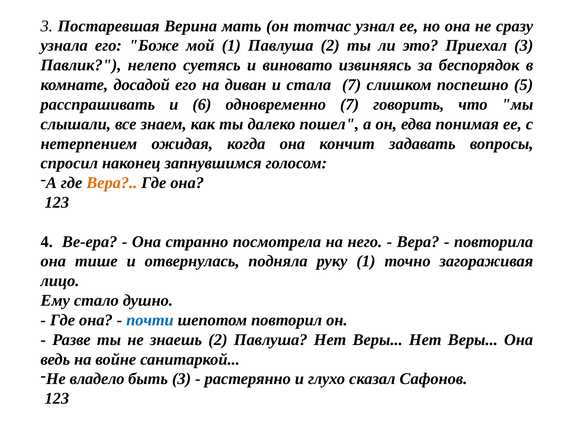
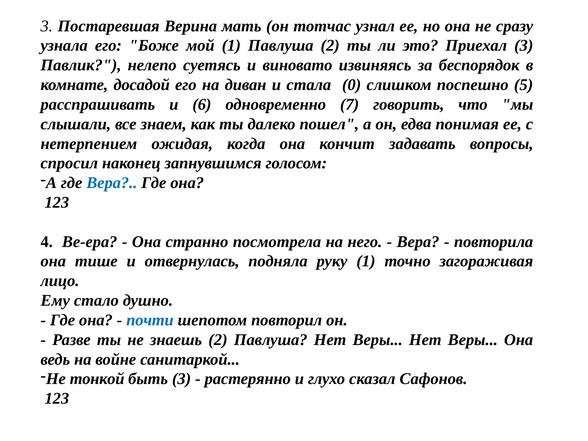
стала 7: 7 -> 0
Вера at (112, 183) colour: orange -> blue
владело: владело -> тонкой
